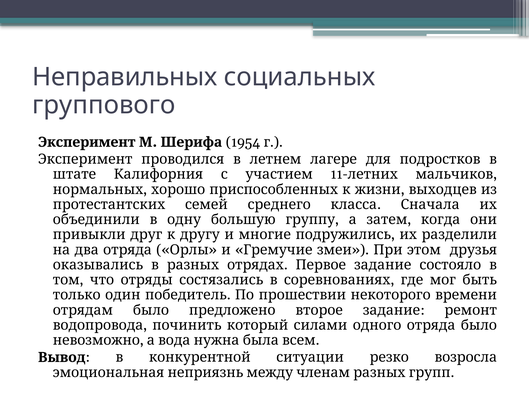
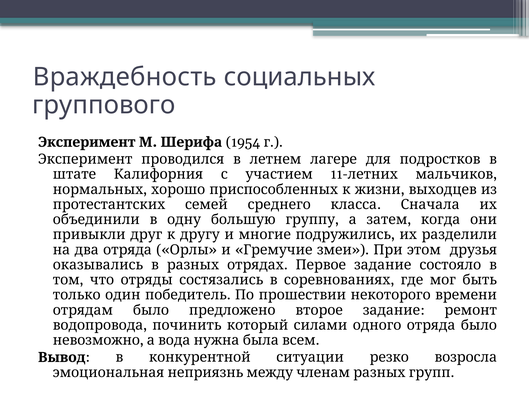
Неправильных: Неправильных -> Враждебность
